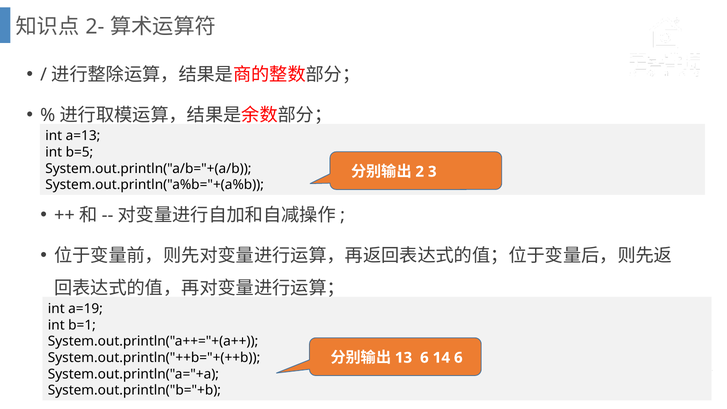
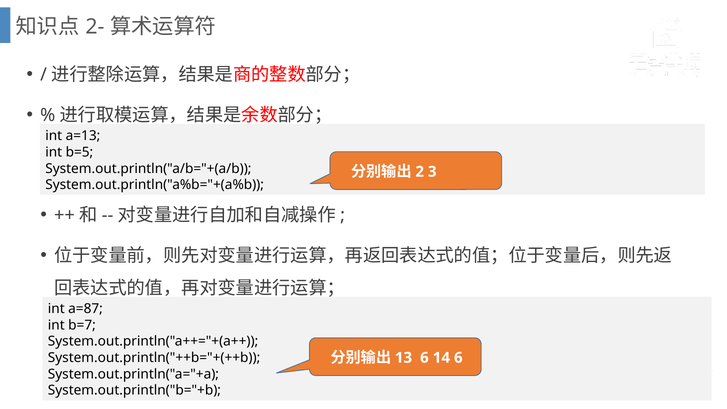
a=19: a=19 -> a=87
b=1: b=1 -> b=7
